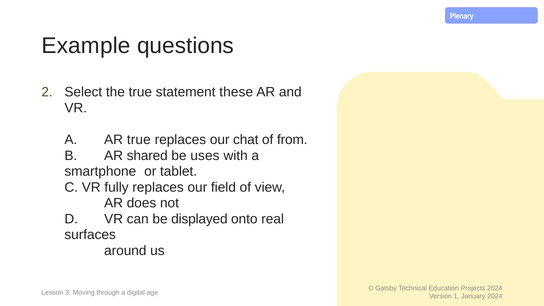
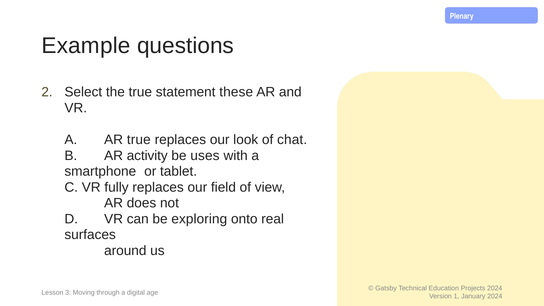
chat: chat -> look
from: from -> chat
shared: shared -> activity
displayed: displayed -> exploring
